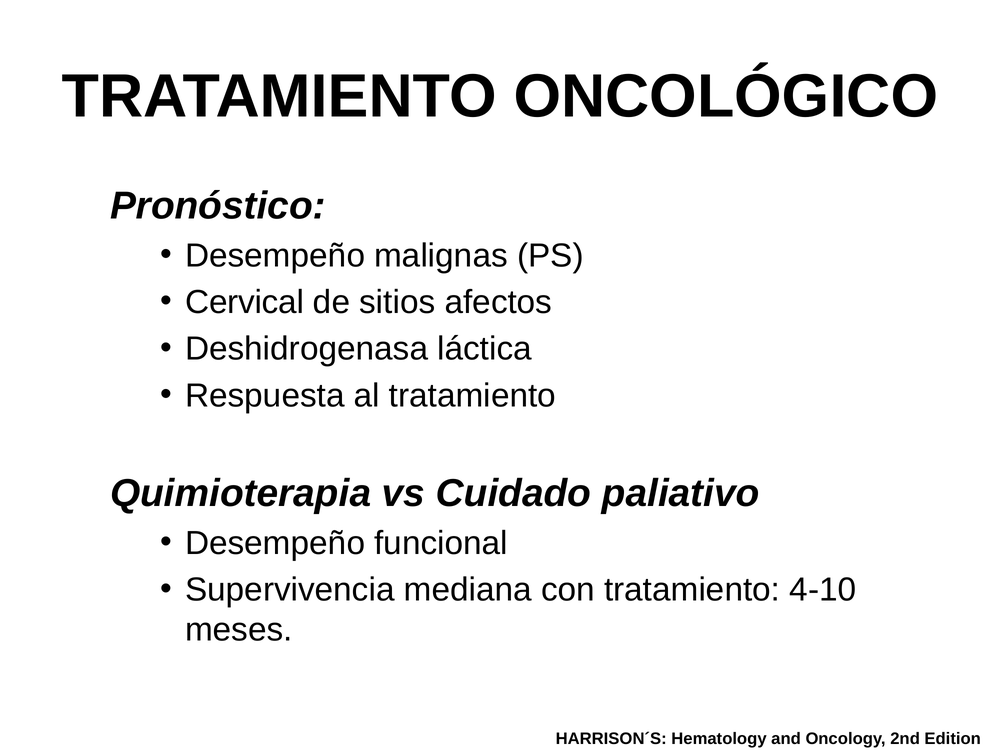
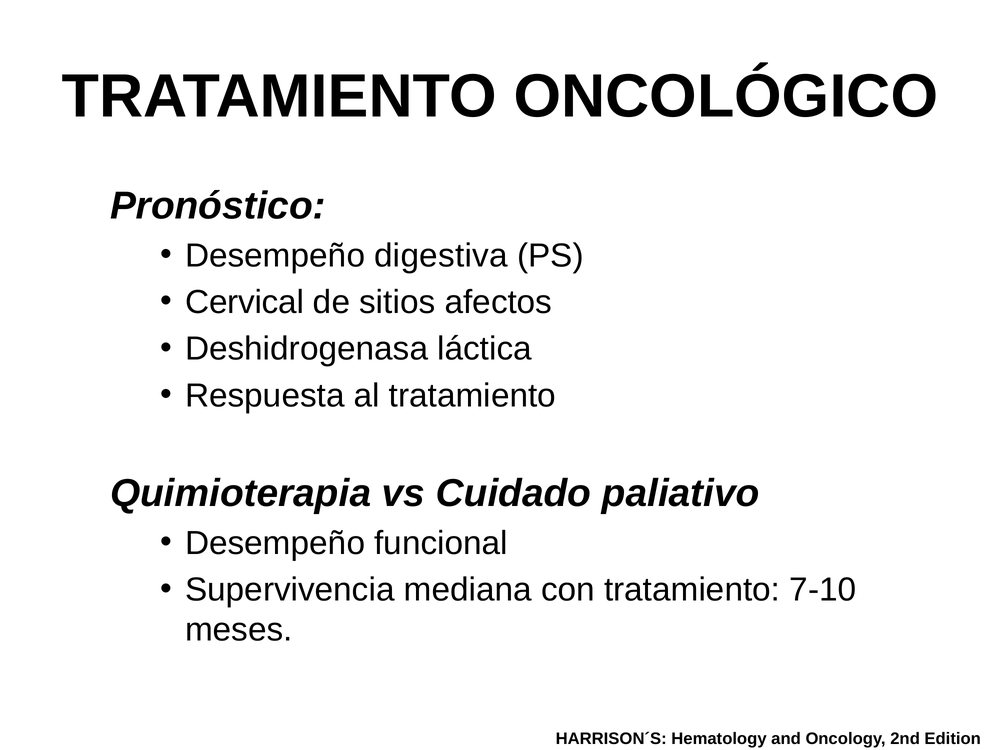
malignas: malignas -> digestiva
4-10: 4-10 -> 7-10
